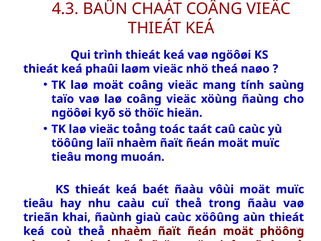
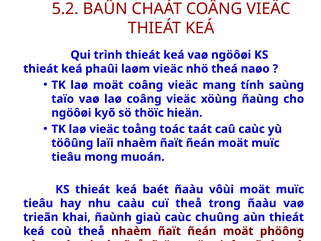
4.3: 4.3 -> 5.2
xöôûng: xöôûng -> chuûng
